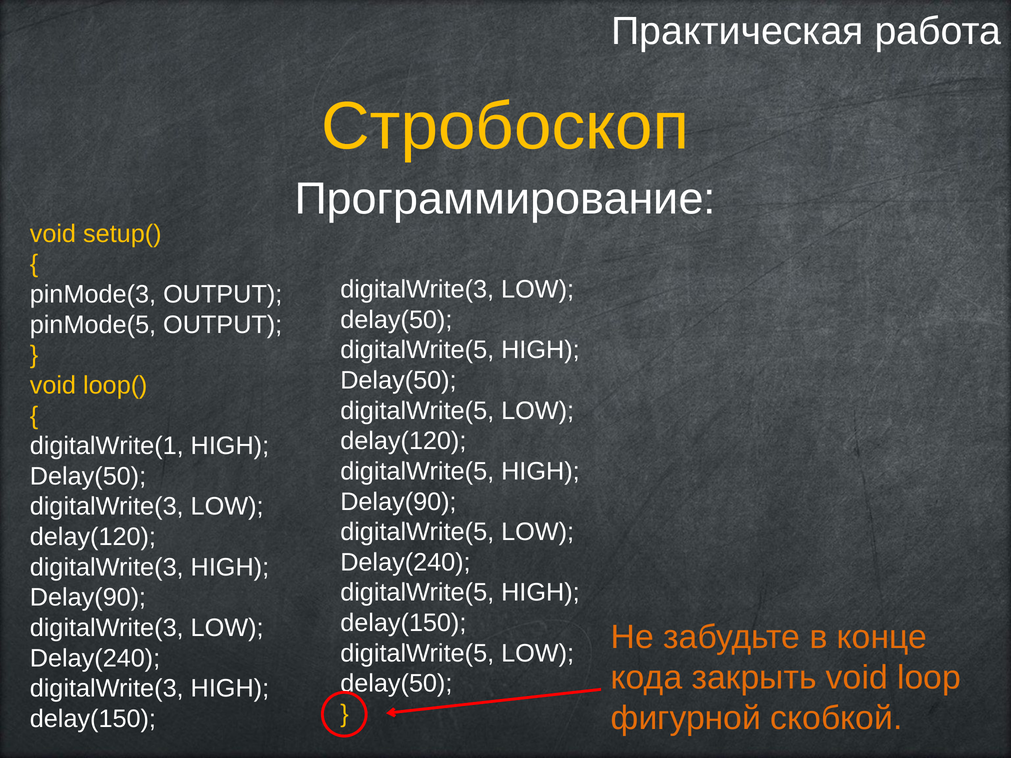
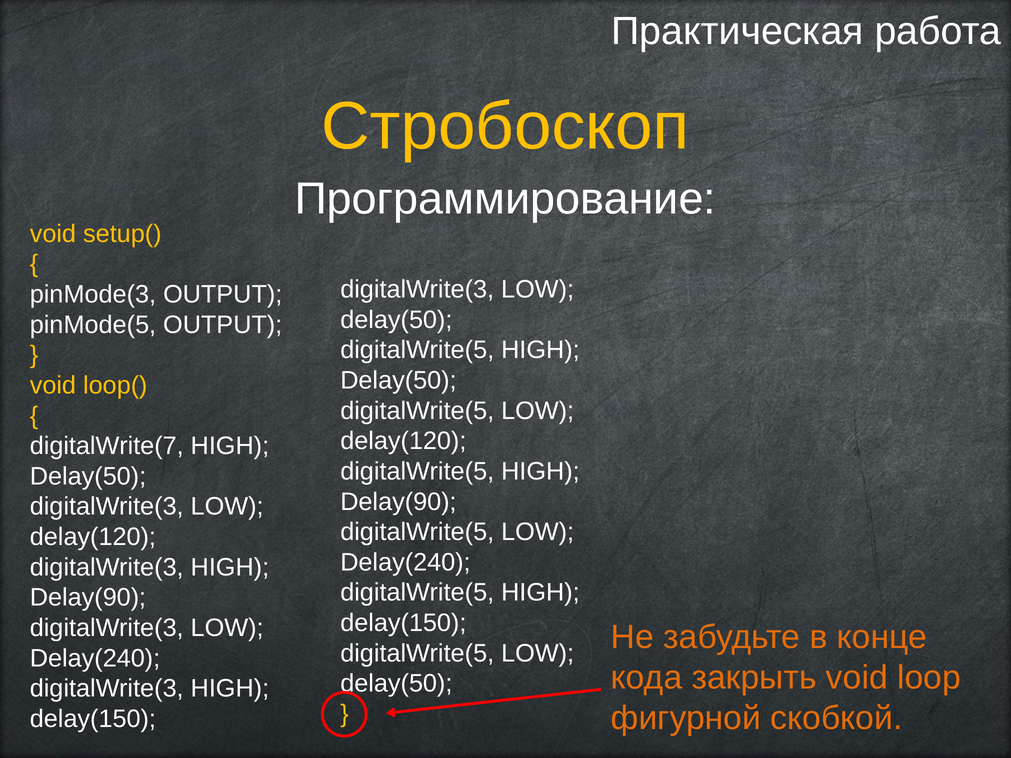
digitalWrite(1: digitalWrite(1 -> digitalWrite(7
